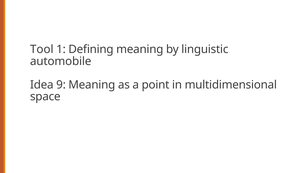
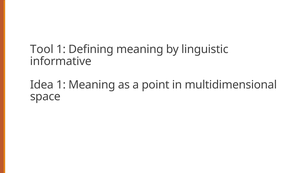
automobile: automobile -> informative
Idea 9: 9 -> 1
